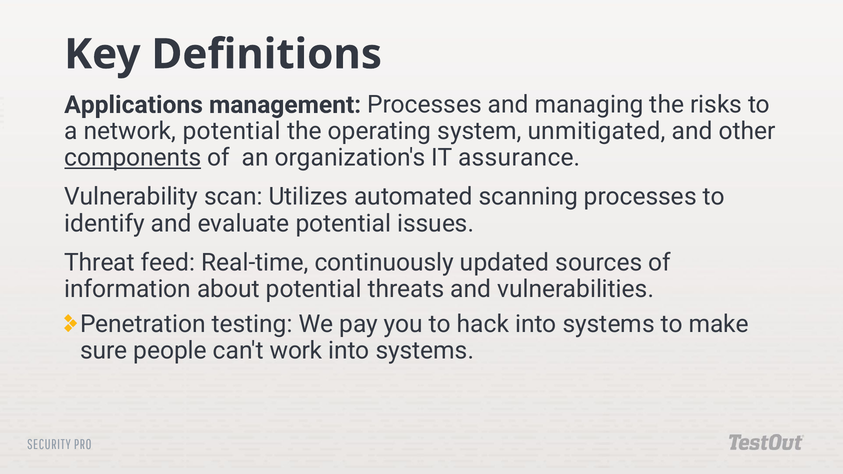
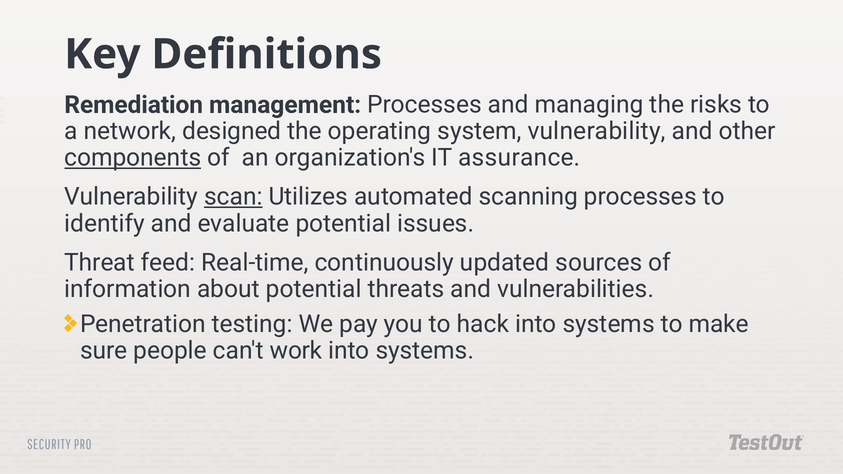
Applications: Applications -> Remediation
network potential: potential -> designed
system unmitigated: unmitigated -> vulnerability
scan underline: none -> present
